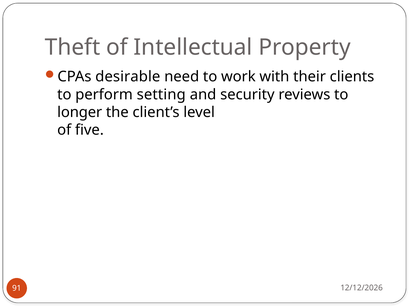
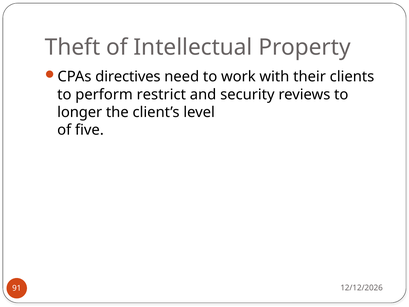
desirable: desirable -> directives
setting: setting -> restrict
